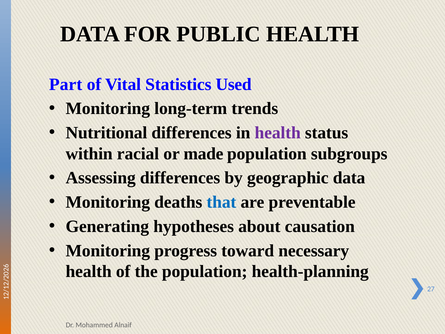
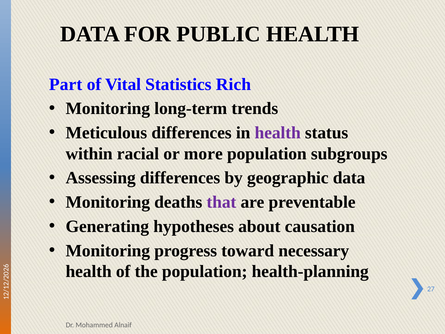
Used: Used -> Rich
Nutritional: Nutritional -> Meticulous
made: made -> more
that colour: blue -> purple
